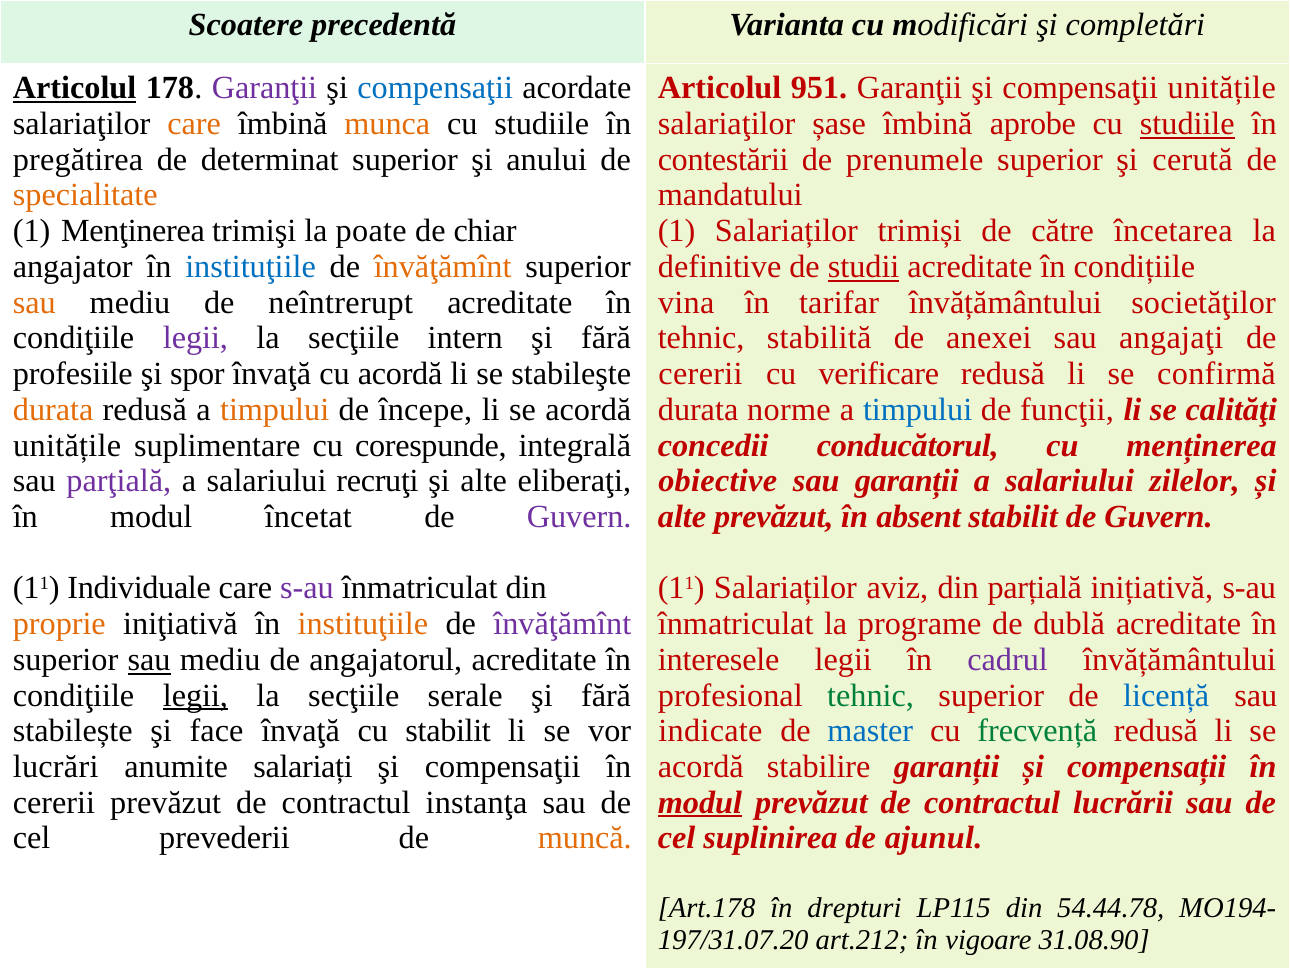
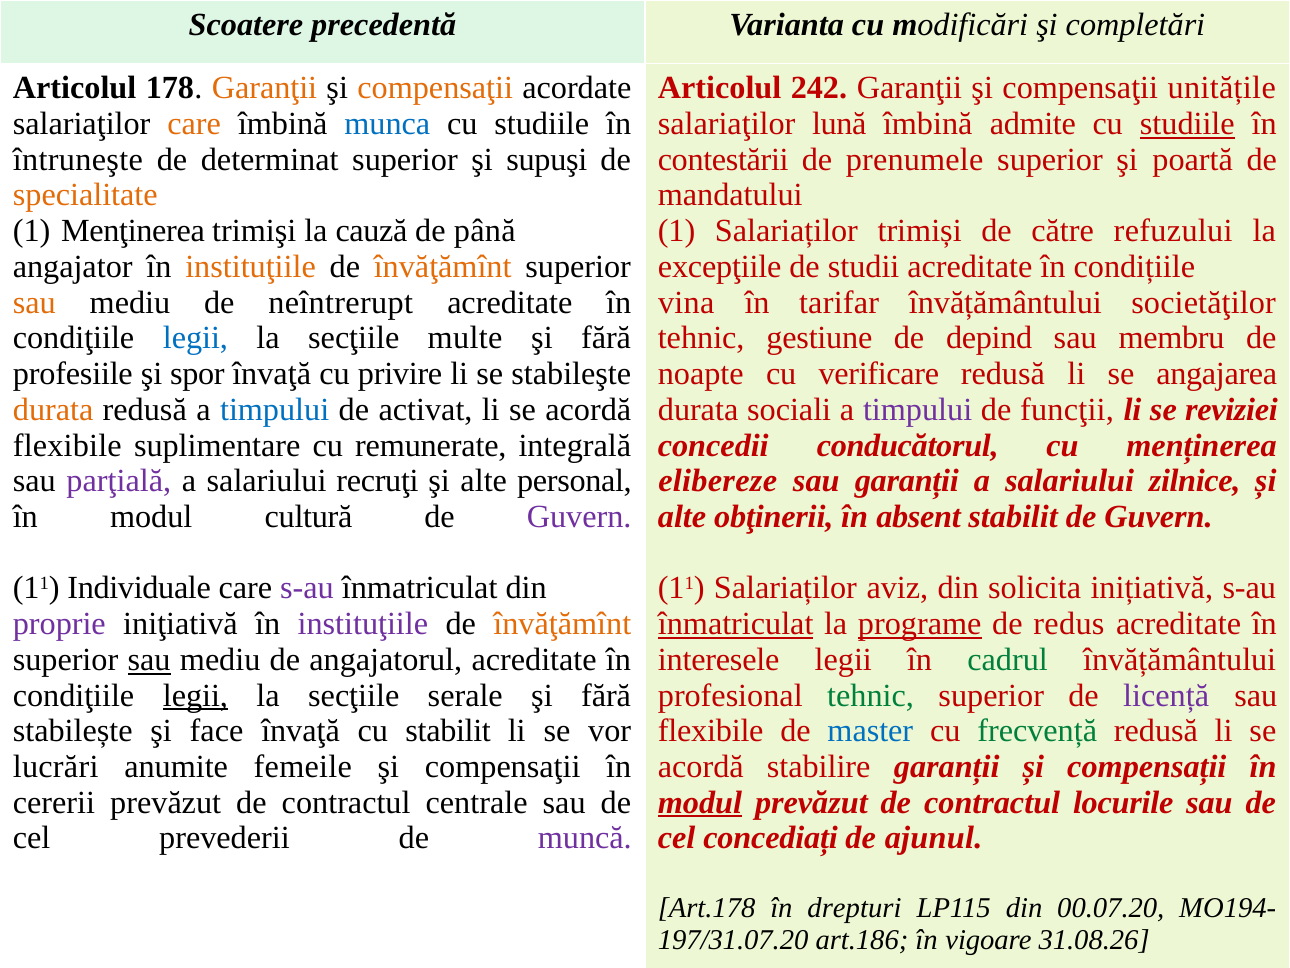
Articolul at (75, 88) underline: present -> none
Garanţii at (264, 88) colour: purple -> orange
compensaţii at (435, 88) colour: blue -> orange
951: 951 -> 242
munca colour: orange -> blue
șase: șase -> lună
aprobe: aprobe -> admite
pregătirea: pregătirea -> întruneşte
anului: anului -> supuşi
cerută: cerută -> poartă
poate: poate -> cauză
chiar: chiar -> până
încetarea: încetarea -> refuzului
instituţiile at (251, 267) colour: blue -> orange
definitive: definitive -> excepţiile
studii underline: present -> none
legii at (195, 338) colour: purple -> blue
intern: intern -> multe
stabilită: stabilită -> gestiune
anexei: anexei -> depind
angajaţi: angajaţi -> membru
cu acordă: acordă -> privire
cererii at (701, 374): cererii -> noapte
confirmă: confirmă -> angajarea
timpului at (275, 409) colour: orange -> blue
începe: începe -> activat
norme: norme -> sociali
timpului at (918, 409) colour: blue -> purple
calităţi: calităţi -> reviziei
unitățile at (67, 445): unitățile -> flexibile
corespunde: corespunde -> remunerate
eliberaţi: eliberaţi -> personal
obiective: obiective -> elibereze
zilelor: zilelor -> zilnice
încetat: încetat -> cultură
alte prevăzut: prevăzut -> obţinerii
parțială: parțială -> solicita
proprie colour: orange -> purple
instituţiile at (363, 624) colour: orange -> purple
învăţămînt at (562, 624) colour: purple -> orange
înmatriculat at (736, 624) underline: none -> present
programe underline: none -> present
dublă: dublă -> redus
cadrul colour: purple -> green
licență colour: blue -> purple
indicate at (710, 731): indicate -> flexibile
salariați: salariați -> femeile
instanţa: instanţa -> centrale
lucrării: lucrării -> locurile
muncă colour: orange -> purple
suplinirea: suplinirea -> concediați
54.44.78: 54.44.78 -> 00.07.20
art.212: art.212 -> art.186
31.08.90: 31.08.90 -> 31.08.26
